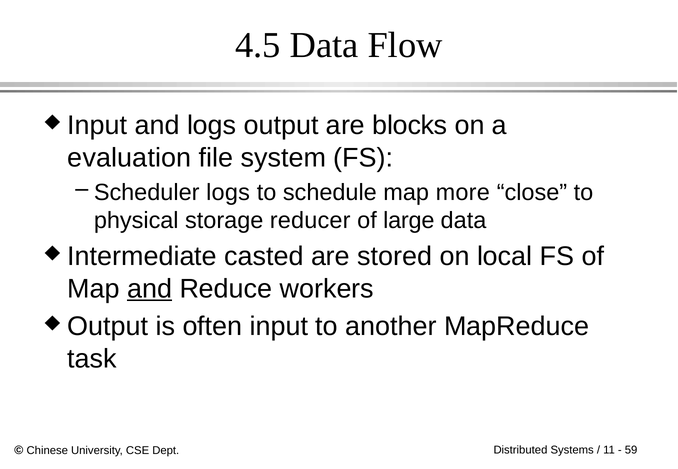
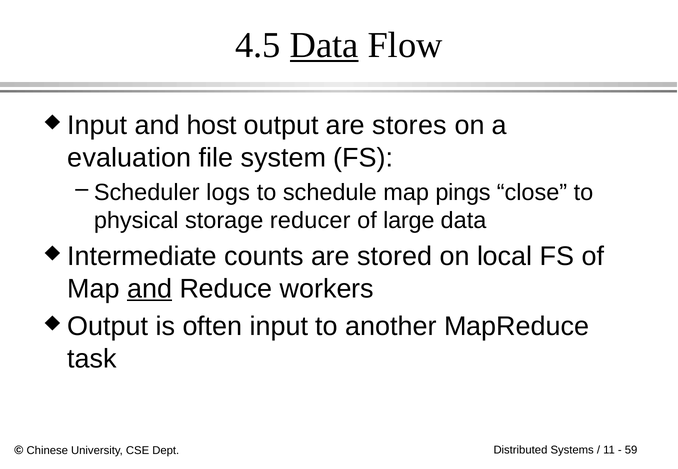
Data at (324, 45) underline: none -> present
and logs: logs -> host
blocks: blocks -> stores
more: more -> pings
casted: casted -> counts
